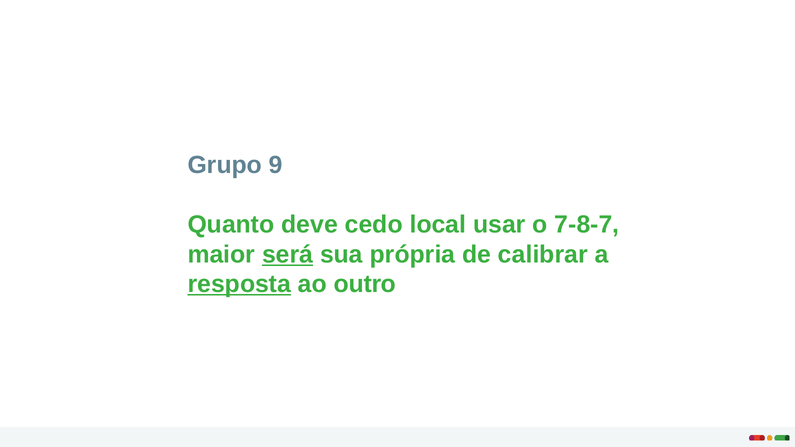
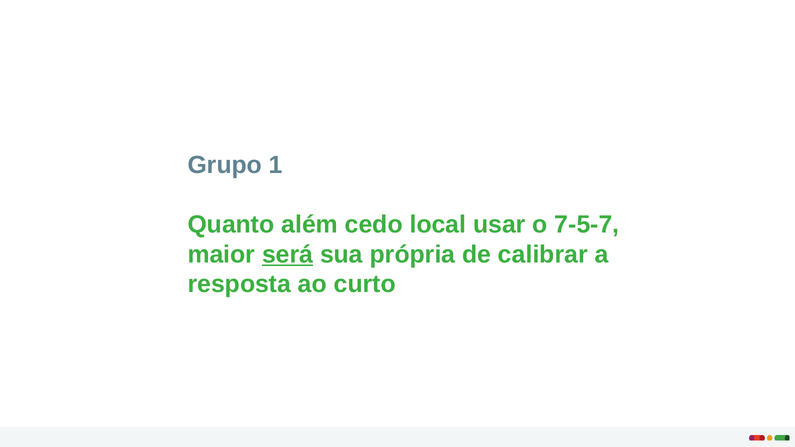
9: 9 -> 1
deve: deve -> além
7-8-7: 7-8-7 -> 7-5-7
resposta underline: present -> none
outro: outro -> curto
